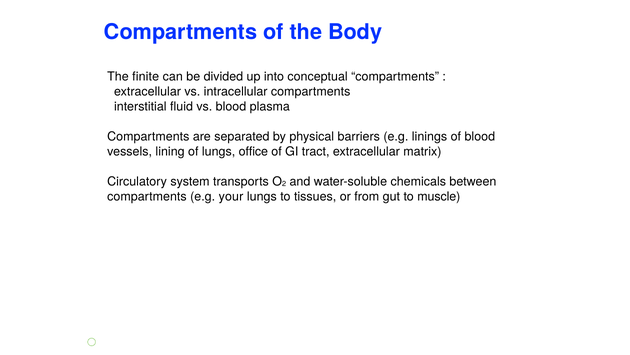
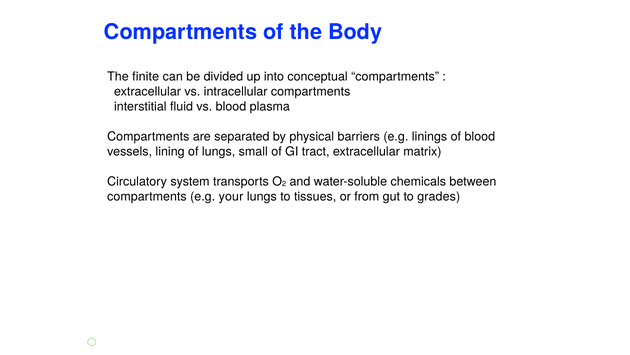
office: office -> small
muscle: muscle -> grades
